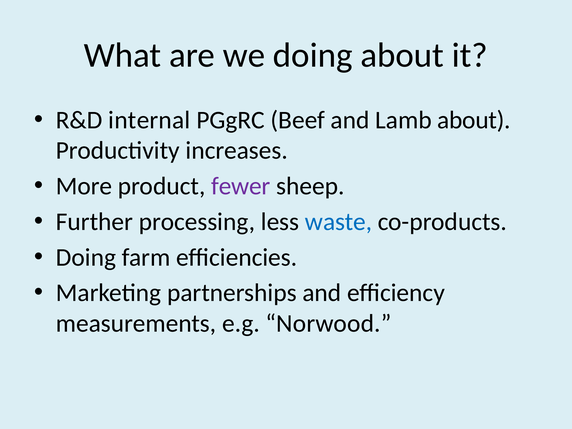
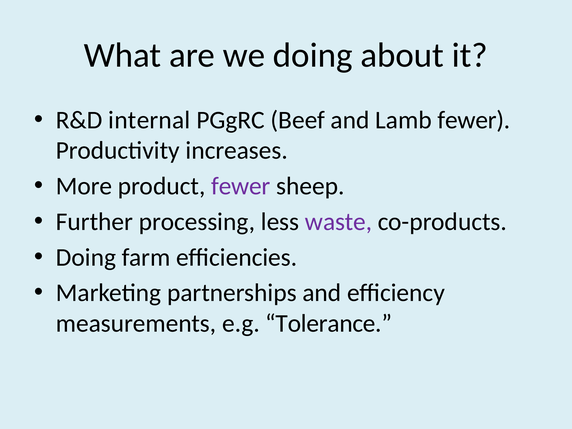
Lamb about: about -> fewer
waste colour: blue -> purple
Norwood: Norwood -> Tolerance
